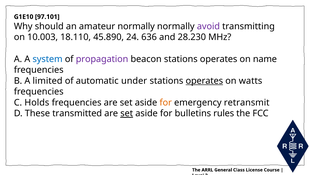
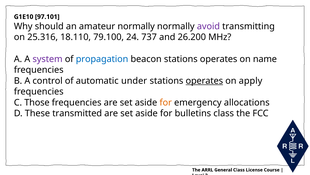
10.003: 10.003 -> 25.316
45.890: 45.890 -> 79.100
636: 636 -> 737
28.230: 28.230 -> 26.200
system colour: blue -> purple
propagation colour: purple -> blue
limited: limited -> control
watts: watts -> apply
Holds: Holds -> Those
retransmit: retransmit -> allocations
set at (127, 113) underline: present -> none
bulletins rules: rules -> class
